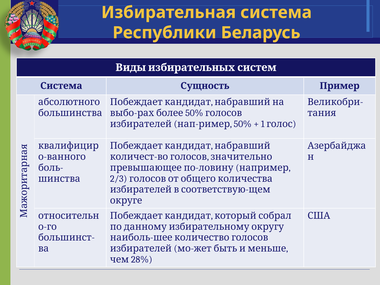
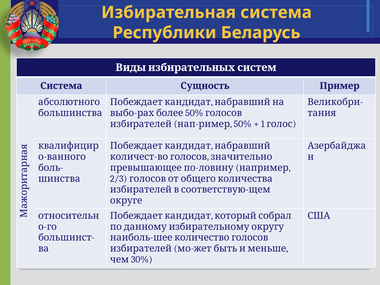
28%: 28% -> 30%
